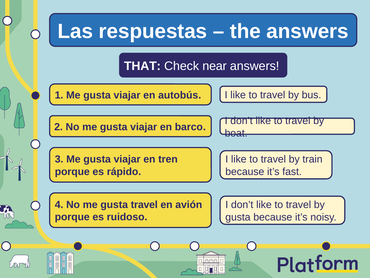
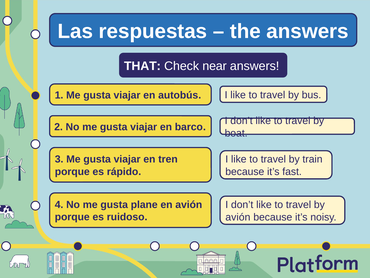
gusta travel: travel -> plane
gusta at (238, 217): gusta -> avión
